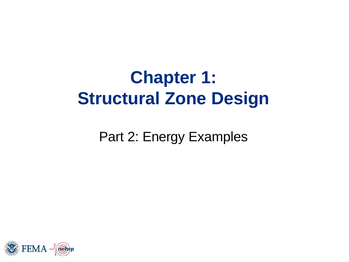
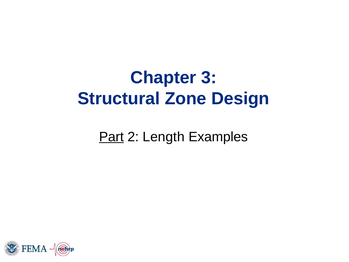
1: 1 -> 3
Part underline: none -> present
Energy: Energy -> Length
